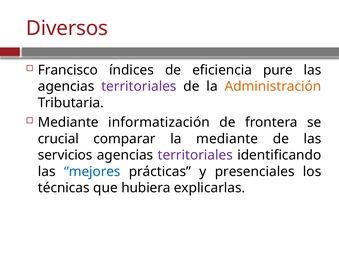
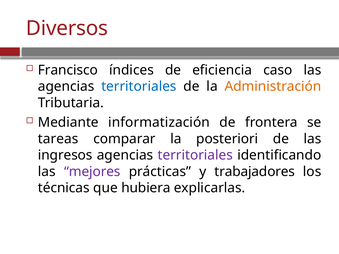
pure: pure -> caso
territoriales at (139, 87) colour: purple -> blue
crucial: crucial -> tareas
la mediante: mediante -> posteriori
servicios: servicios -> ingresos
mejores colour: blue -> purple
presenciales: presenciales -> trabajadores
